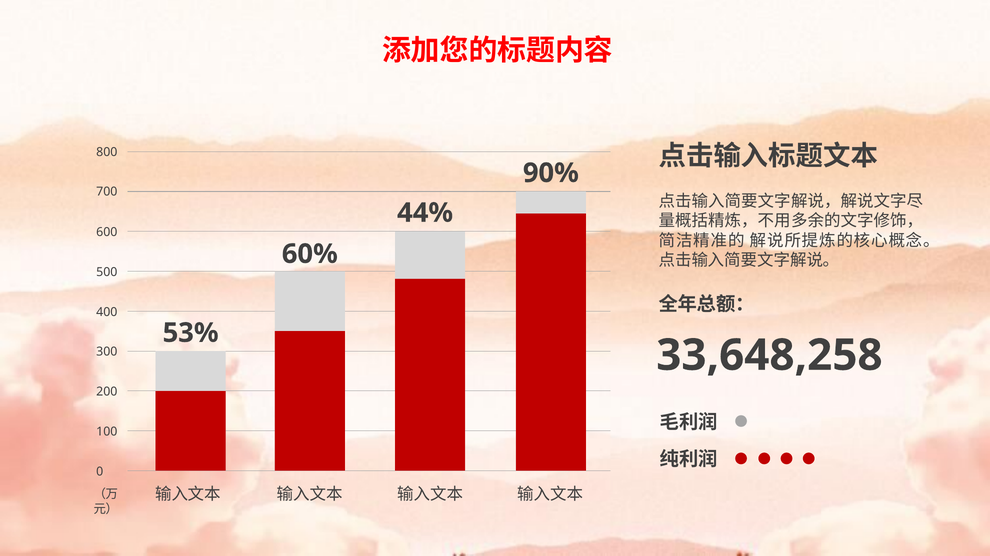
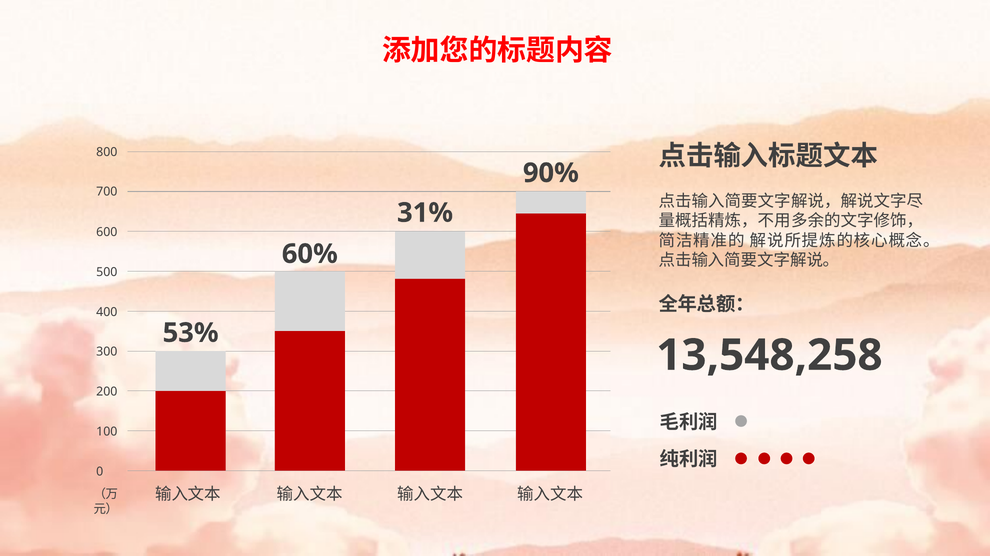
44%: 44% -> 31%
33,648,258: 33,648,258 -> 13,548,258
